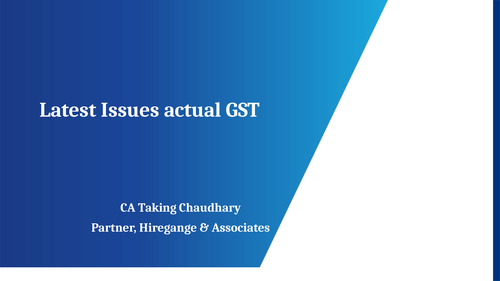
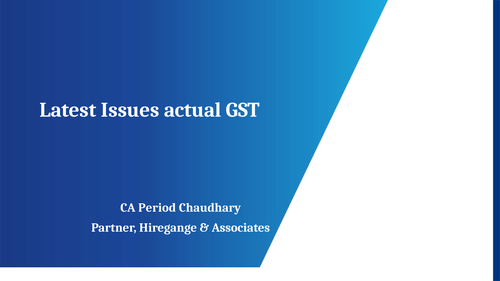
Taking: Taking -> Period
